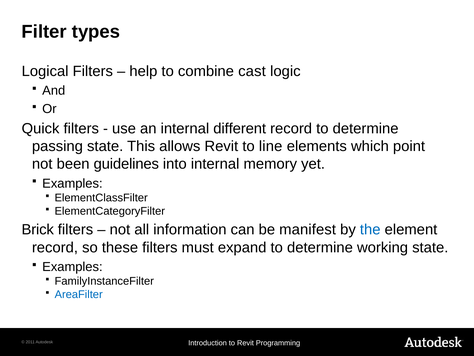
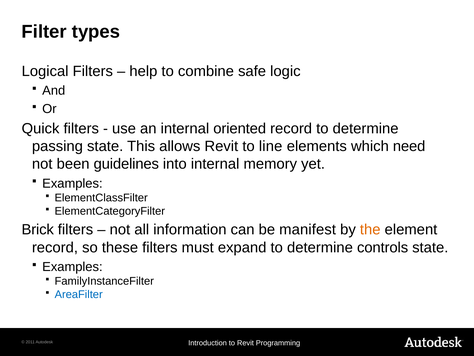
cast: cast -> safe
different: different -> oriented
point: point -> need
the colour: blue -> orange
working: working -> controls
